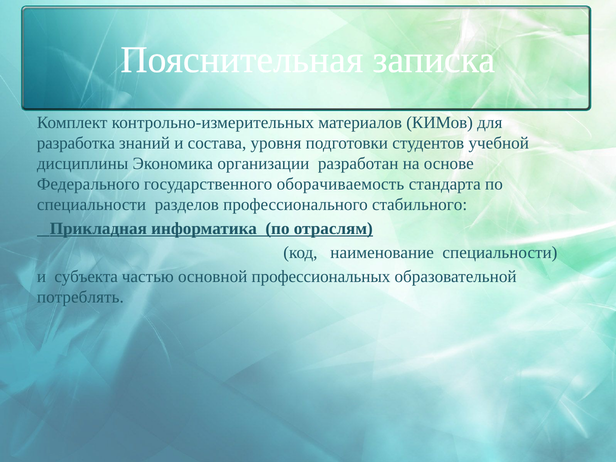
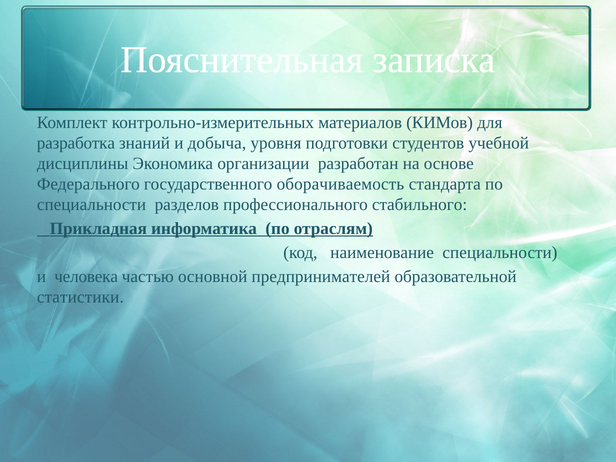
состава: состава -> добыча
субъекта: субъекта -> человека
профессиональных: профессиональных -> предпринимателей
потреблять: потреблять -> статистики
